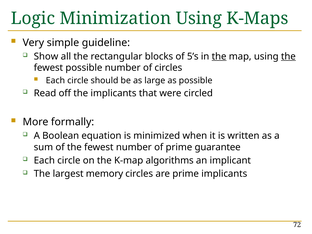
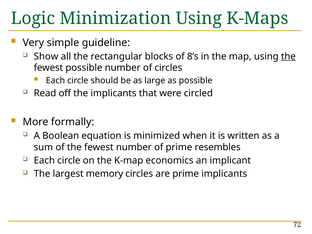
5’s: 5’s -> 8’s
the at (219, 56) underline: present -> none
guarantee: guarantee -> resembles
algorithms: algorithms -> economics
